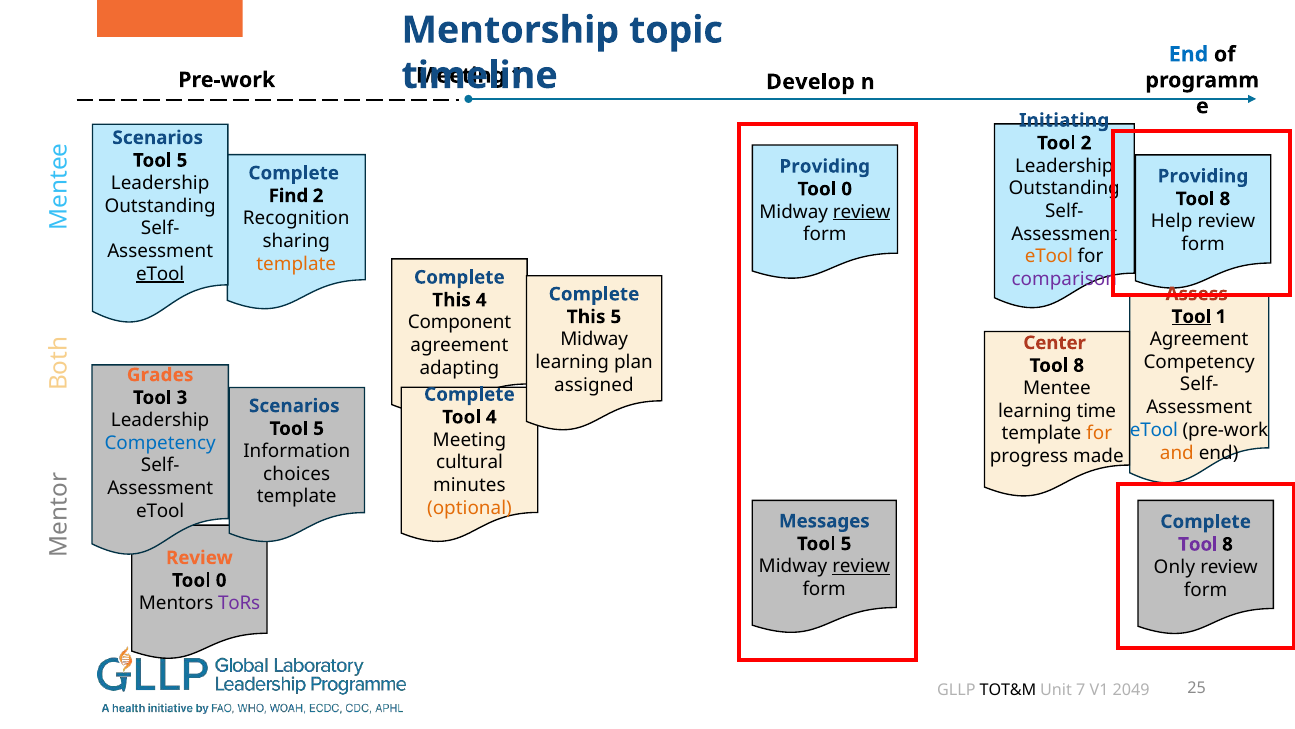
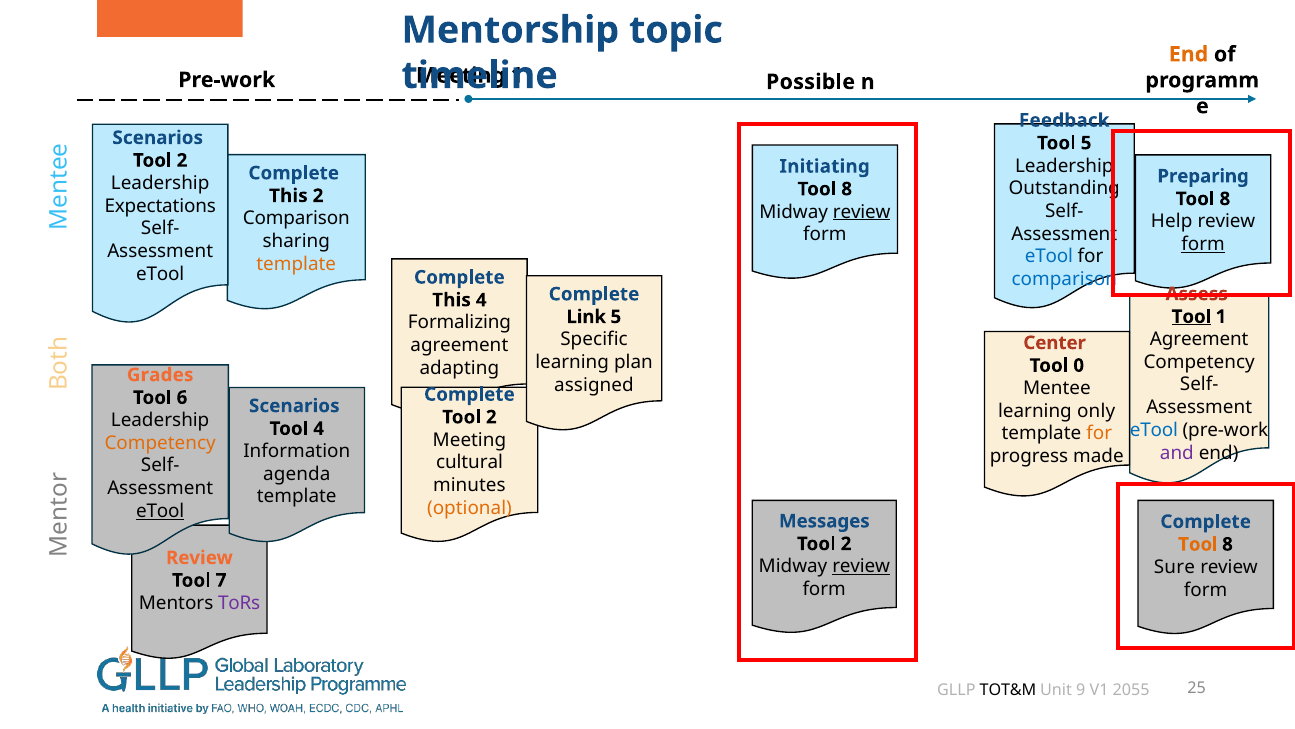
End at (1189, 54) colour: blue -> orange
Develop: Develop -> Possible
Initiating: Initiating -> Feedback
Tool 2: 2 -> 5
5 at (182, 160): 5 -> 2
Providing at (825, 166): Providing -> Initiating
Providing at (1203, 176): Providing -> Preparing
0 at (847, 189): 0 -> 8
Find at (288, 196): Find -> This
Outstanding at (160, 206): Outstanding -> Expectations
Recognition at (296, 218): Recognition -> Comparison
form at (1203, 244) underline: none -> present
eTool at (1049, 256) colour: orange -> blue
eTool at (160, 274) underline: present -> none
comparison at (1064, 279) colour: purple -> blue
This at (586, 317): This -> Link
Component: Component -> Formalizing
Midway at (594, 339): Midway -> Specific
8 at (1079, 365): 8 -> 0
3: 3 -> 6
time: time -> only
4 at (491, 417): 4 -> 2
5 at (319, 428): 5 -> 4
Competency at (160, 443) colour: blue -> orange
and colour: orange -> purple
choices: choices -> agenda
eTool at (160, 511) underline: none -> present
5 at (846, 543): 5 -> 2
Tool at (1198, 544) colour: purple -> orange
Only: Only -> Sure
0 at (221, 580): 0 -> 7
7: 7 -> 9
2049: 2049 -> 2055
